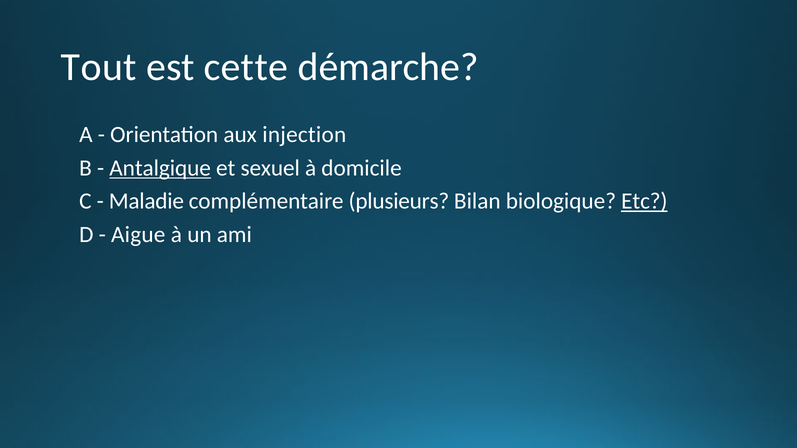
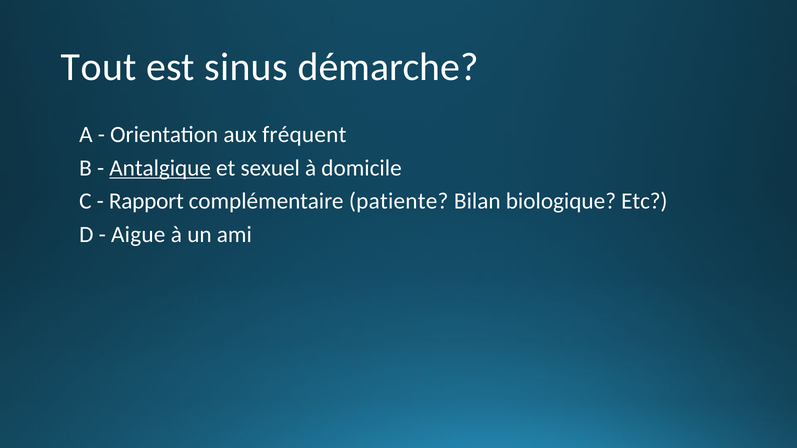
cette: cette -> sinus
injection: injection -> fréquent
Maladie: Maladie -> Rapport
plusieurs: plusieurs -> patiente
Etc underline: present -> none
